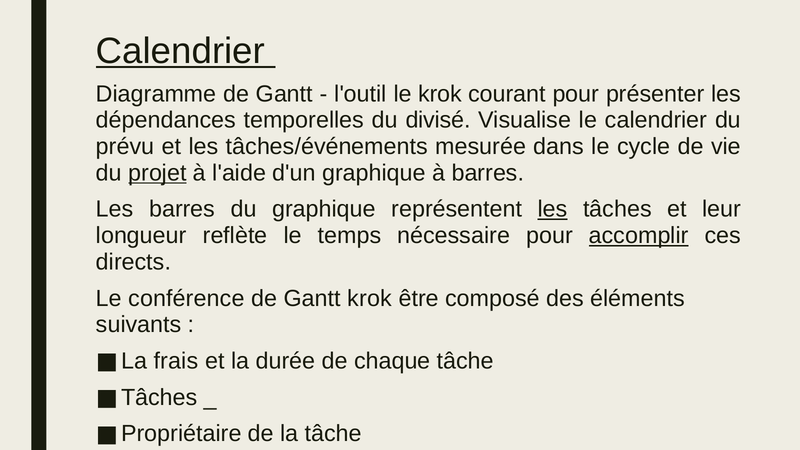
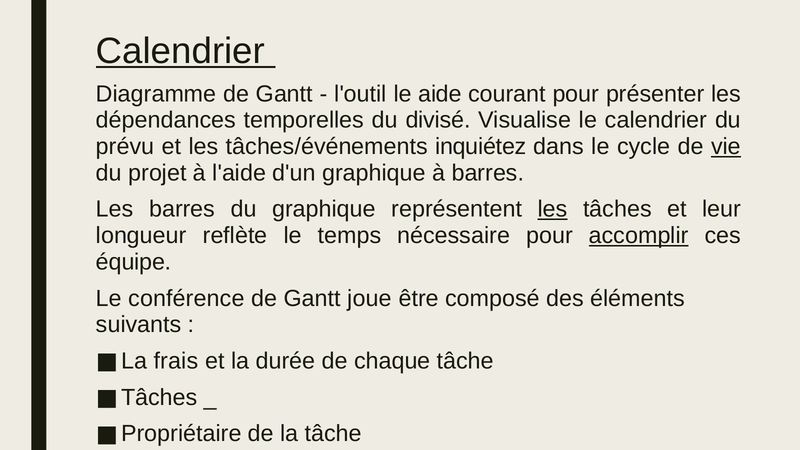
le krok: krok -> aide
mesurée: mesurée -> inquiétez
vie underline: none -> present
projet underline: present -> none
directs: directs -> équipe
Gantt krok: krok -> joue
